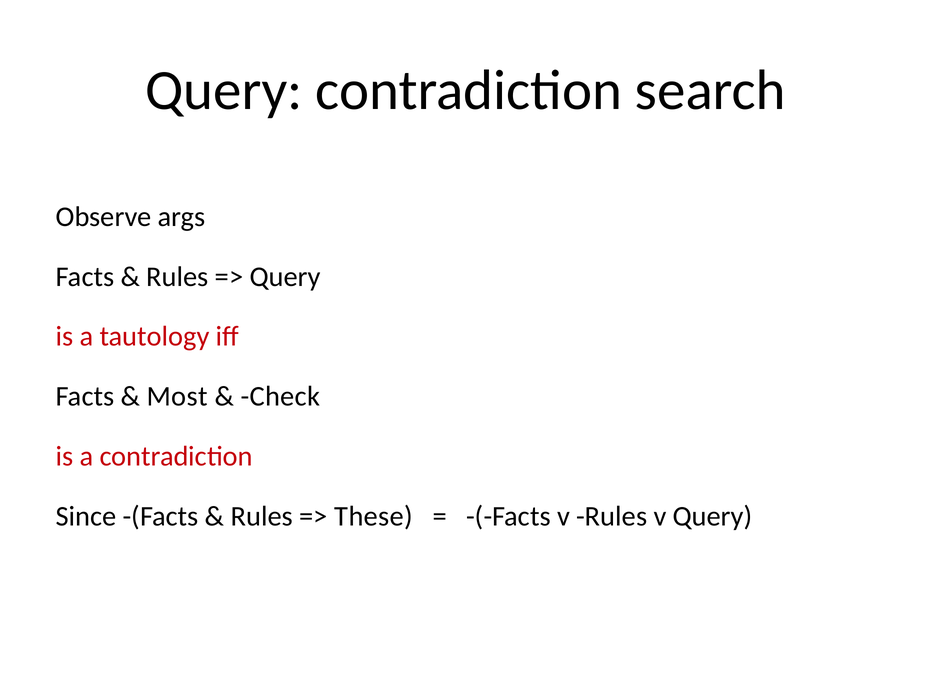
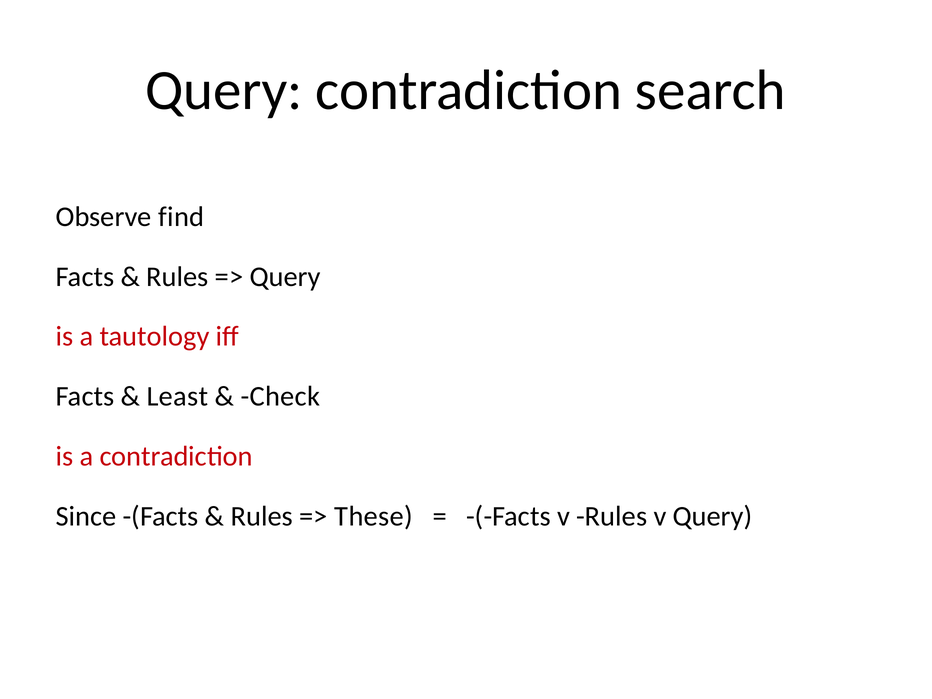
args: args -> find
Most: Most -> Least
